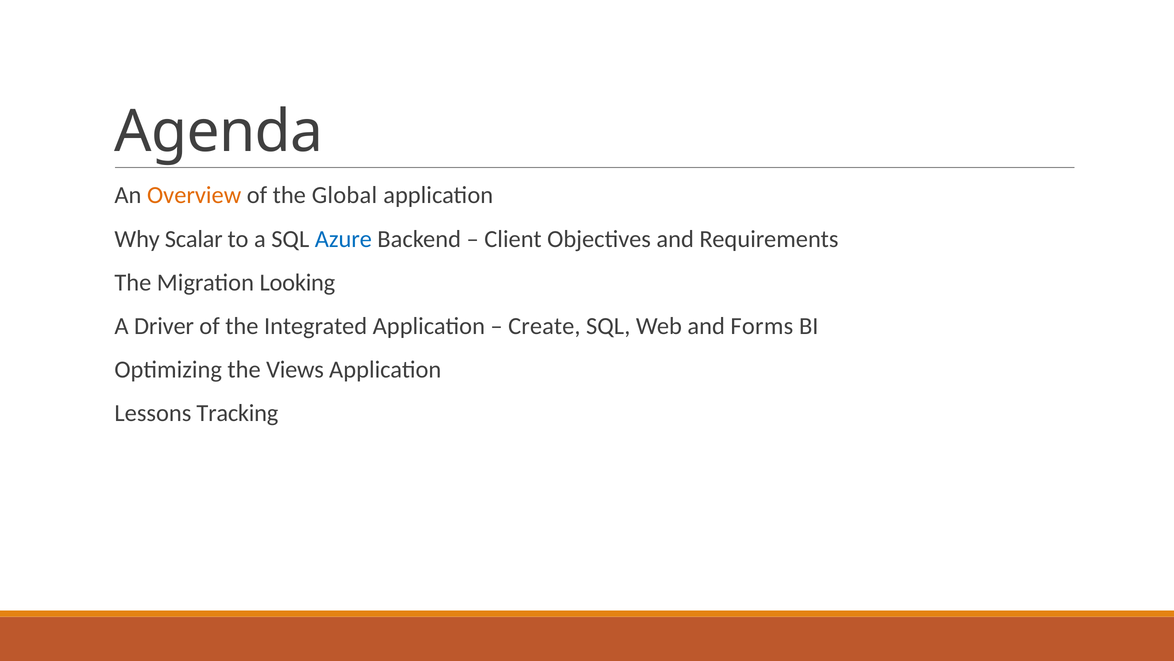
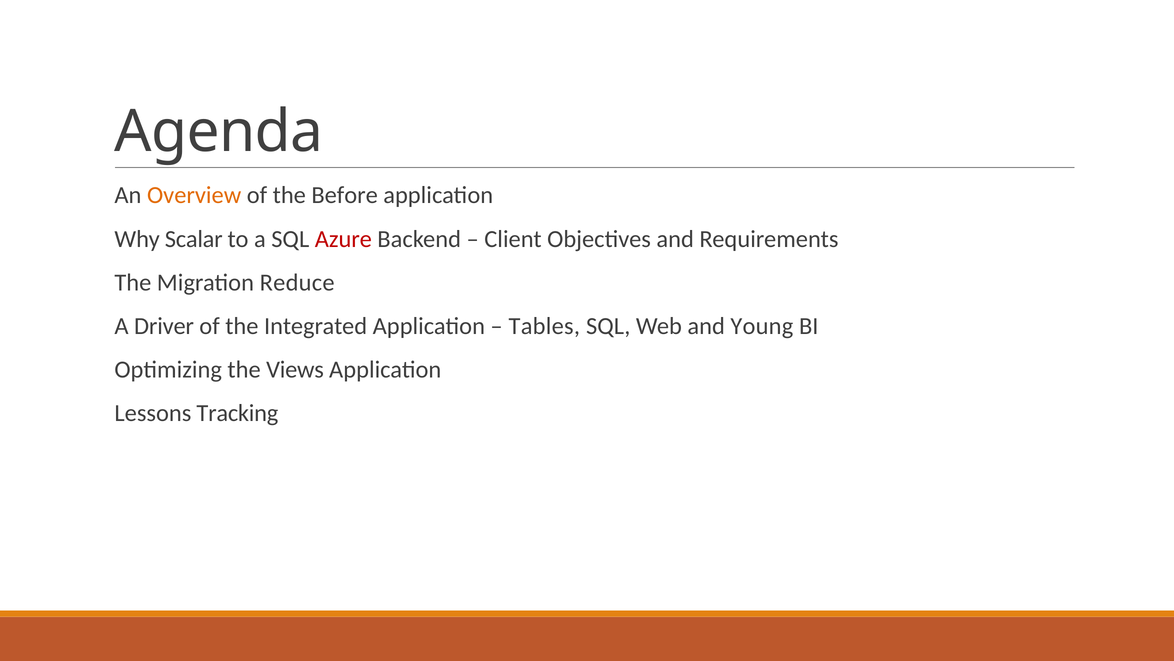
Global: Global -> Before
Azure colour: blue -> red
Looking: Looking -> Reduce
Create: Create -> Tables
Forms: Forms -> Young
